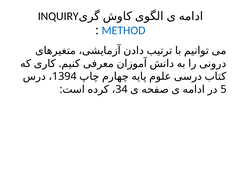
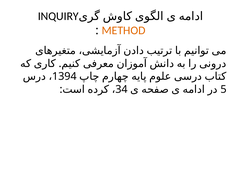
METHOD colour: blue -> orange
